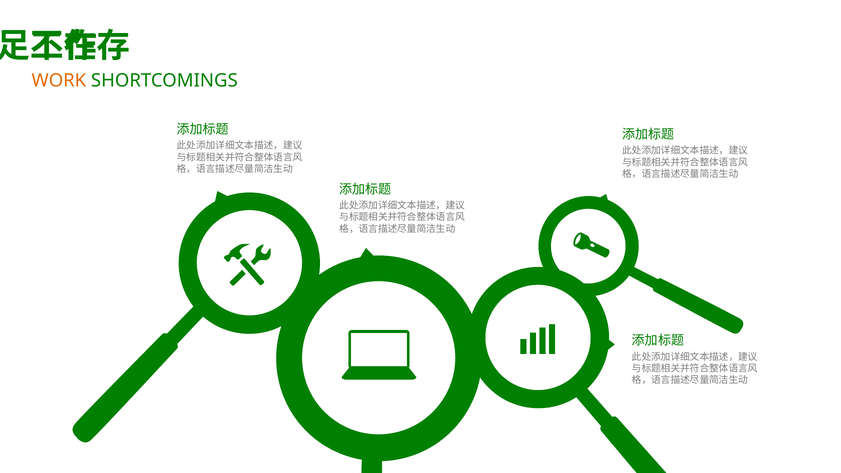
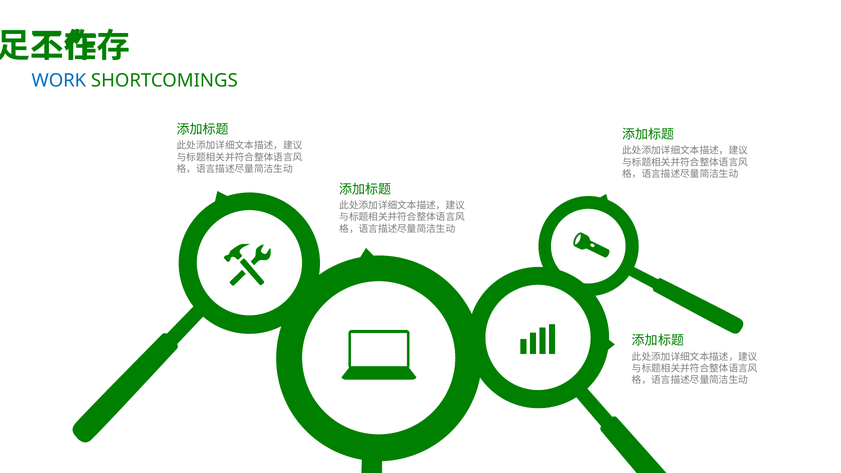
WORK colour: orange -> blue
